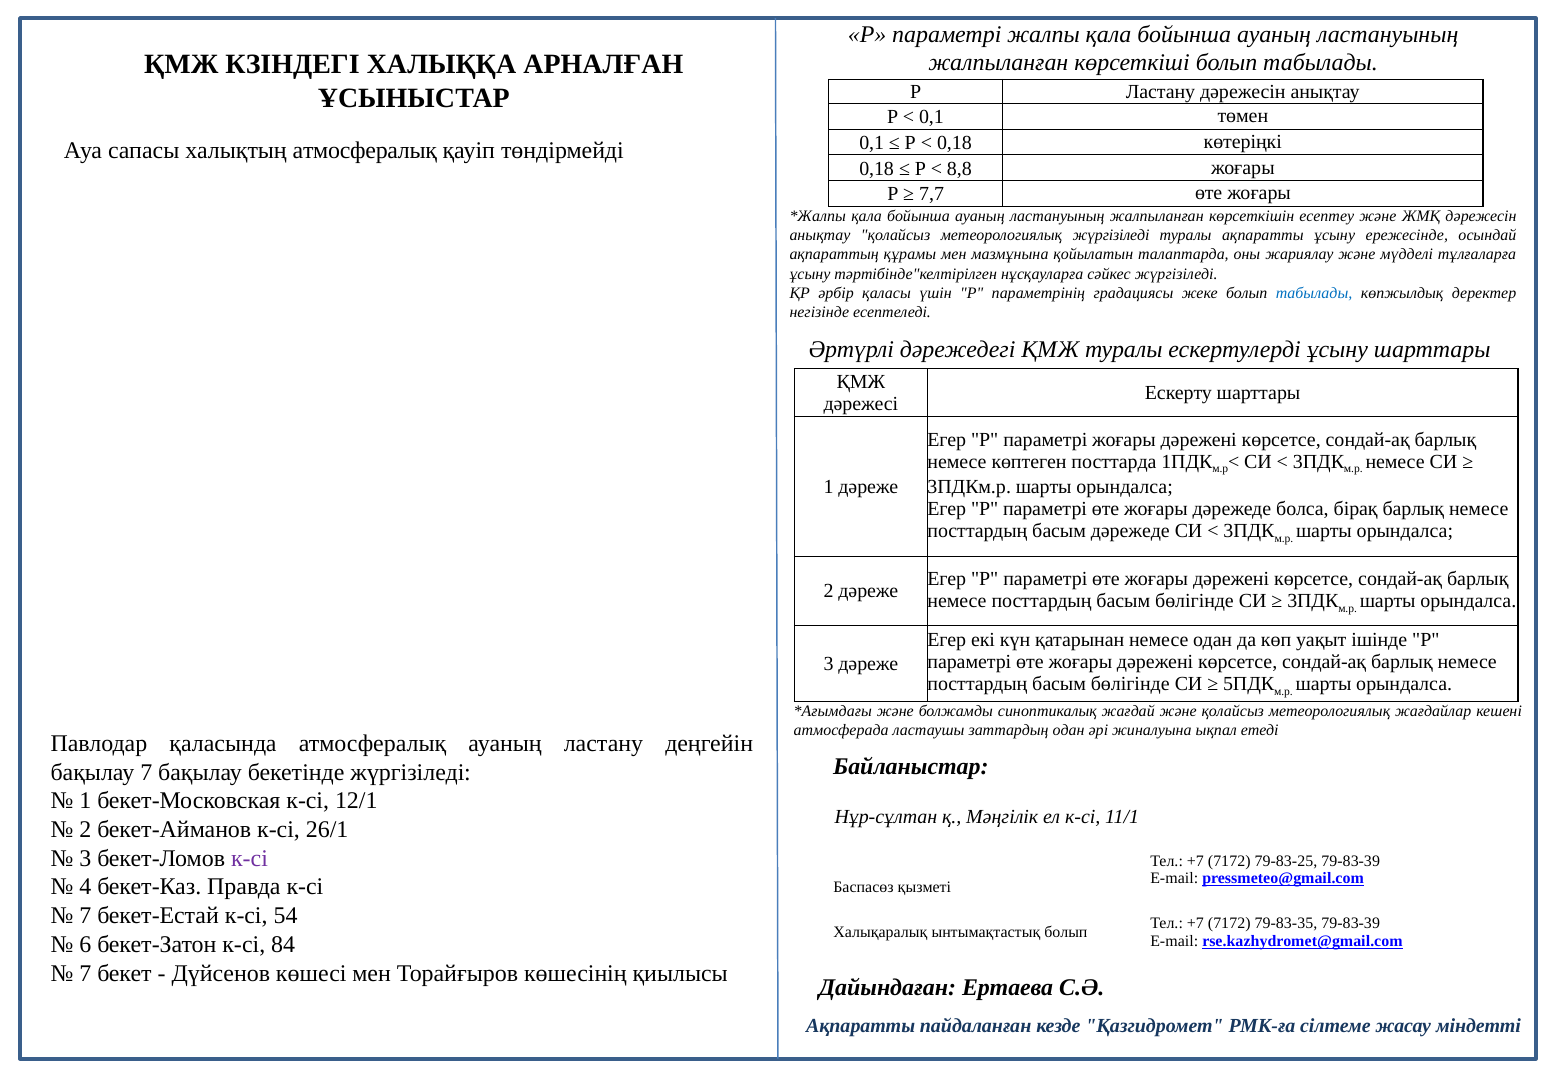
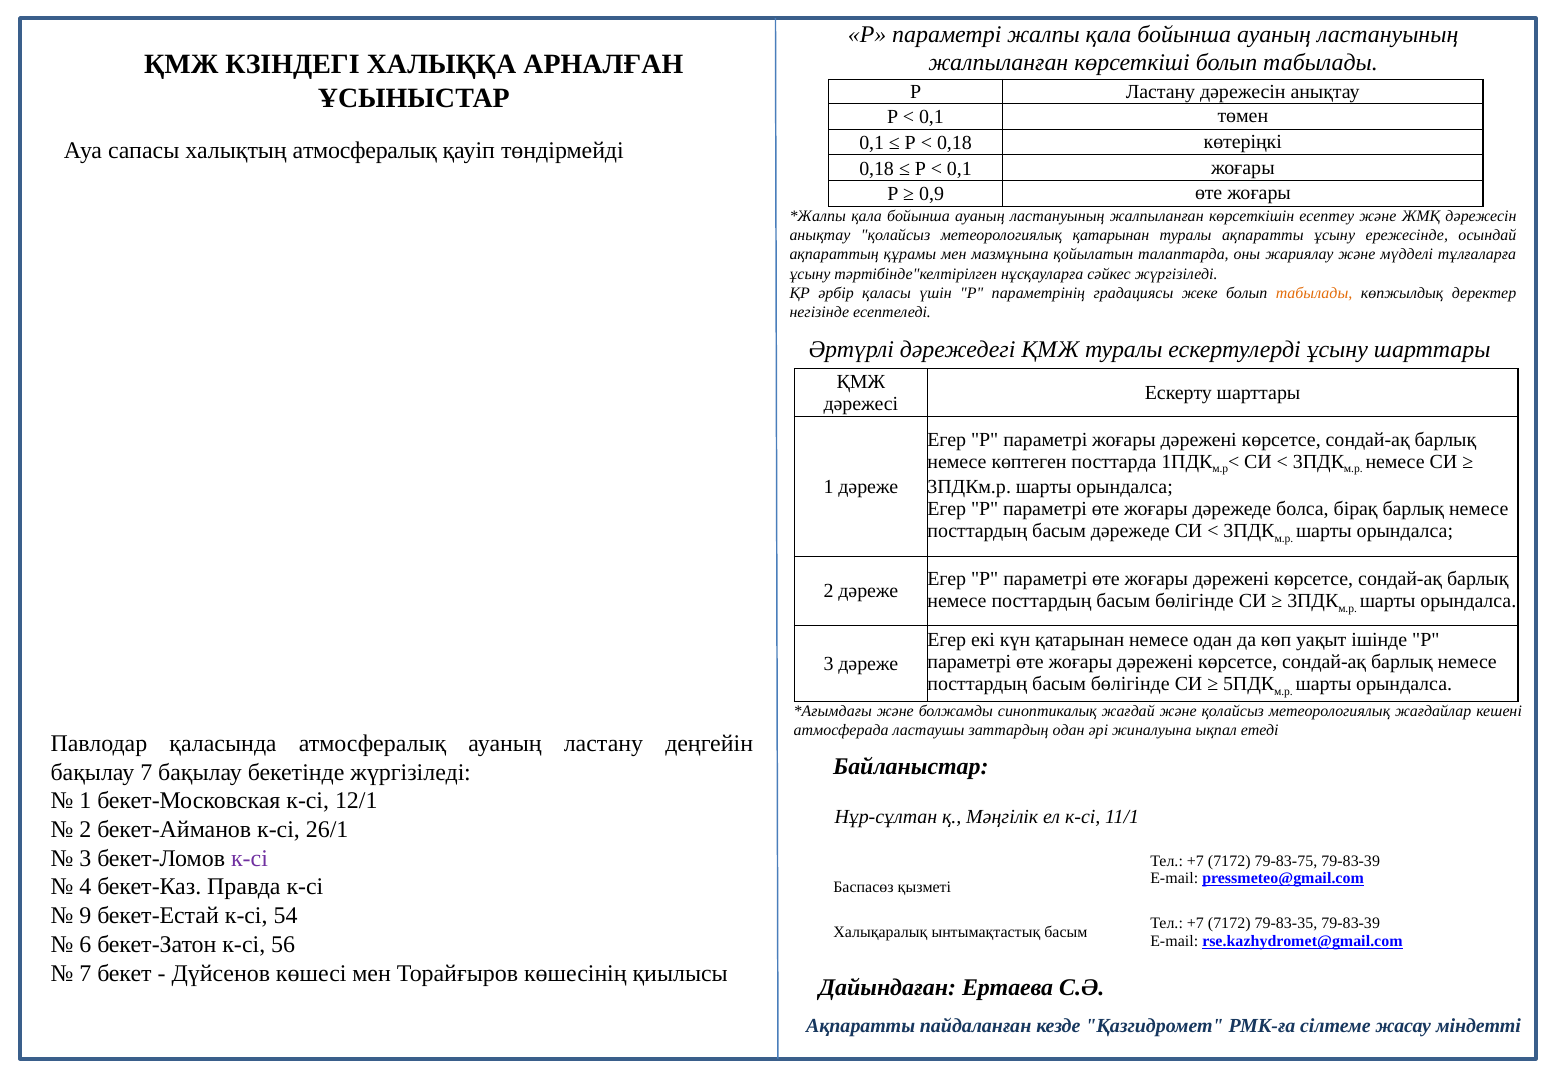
8,8 at (959, 168): 8,8 -> 0,1
7,7: 7,7 -> 0,9
метеорологиялық жүргізіледі: жүргізіледі -> қатарынан
табылады at (1314, 293) colour: blue -> orange
79-83-25: 79-83-25 -> 79-83-75
7 at (85, 916): 7 -> 9
ынтымақтастық болып: болып -> басым
84: 84 -> 56
